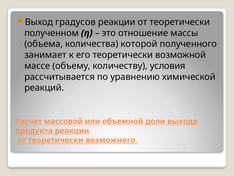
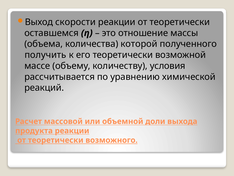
градусов: градусов -> скорости
полученном: полученном -> оставшемся
занимает: занимает -> получить
